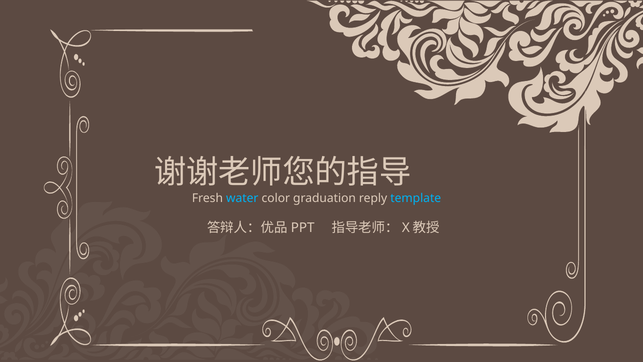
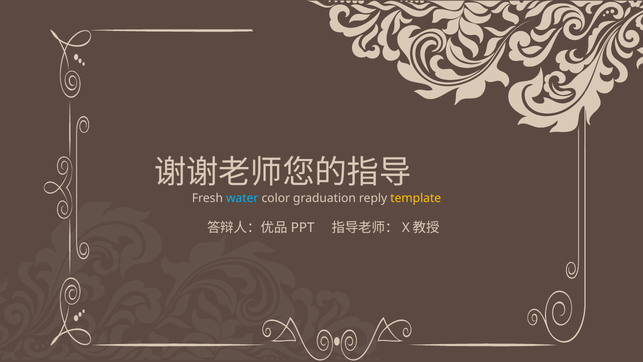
template colour: light blue -> yellow
